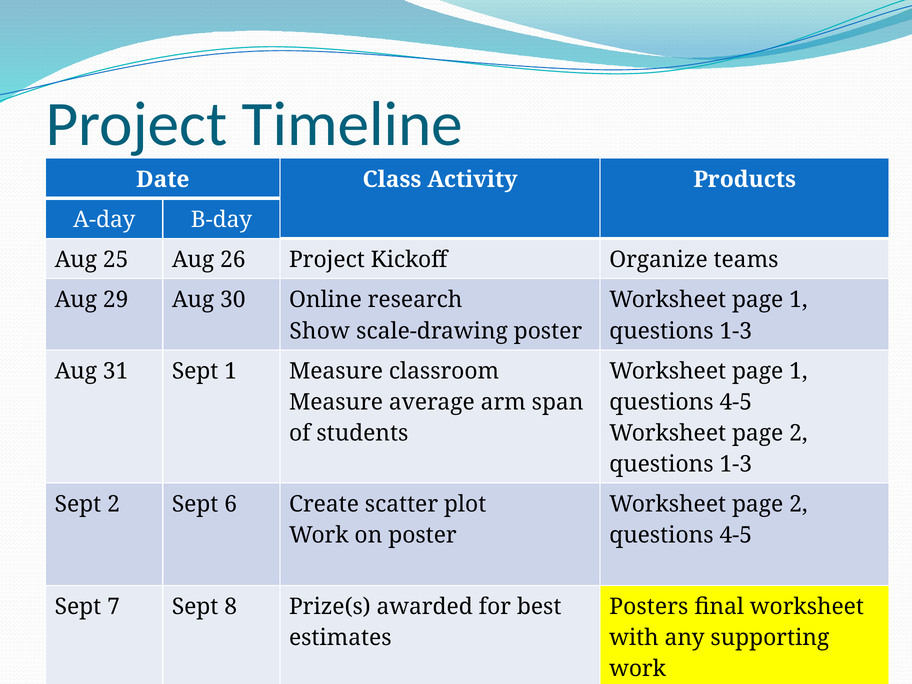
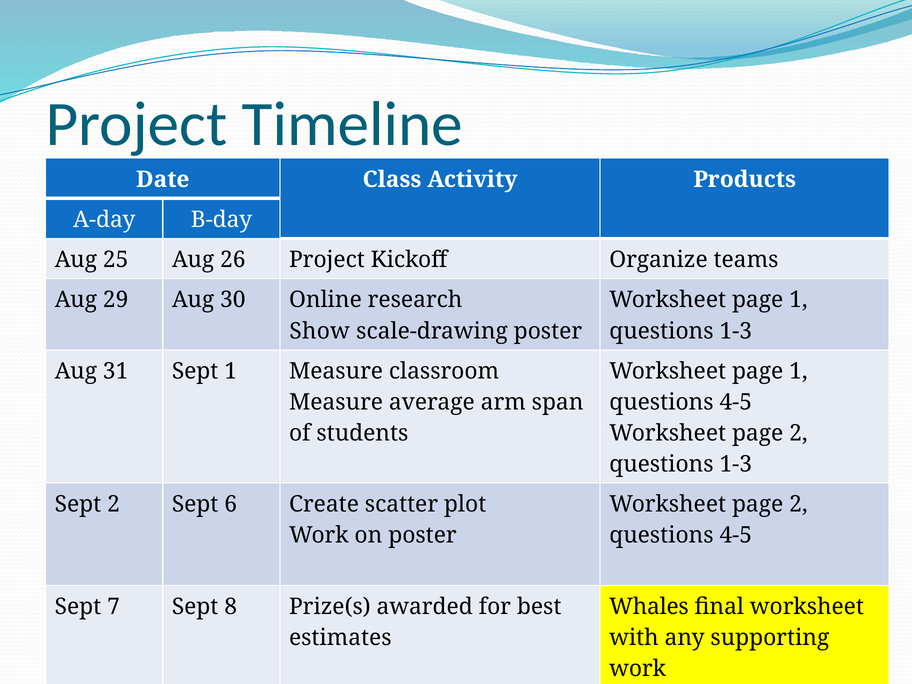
Posters: Posters -> Whales
